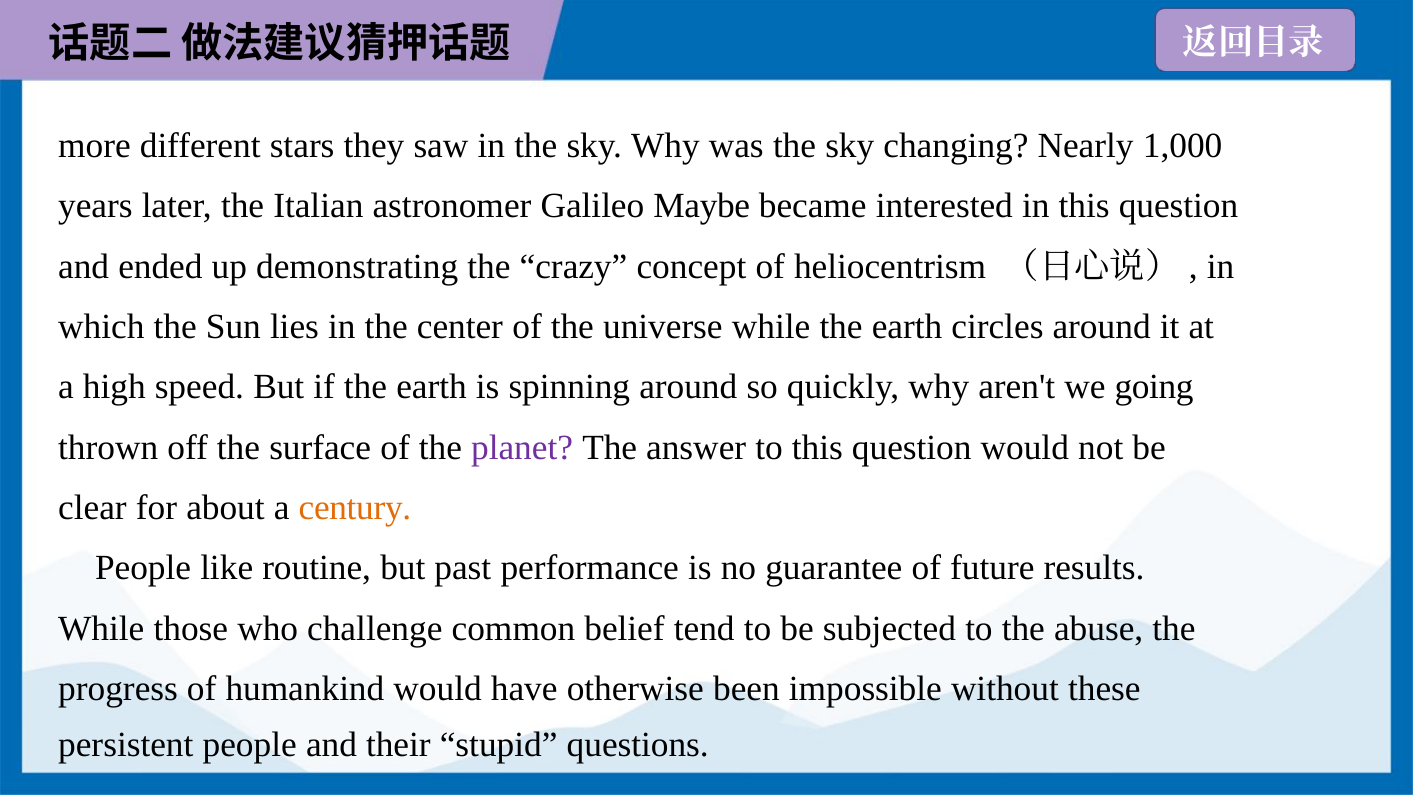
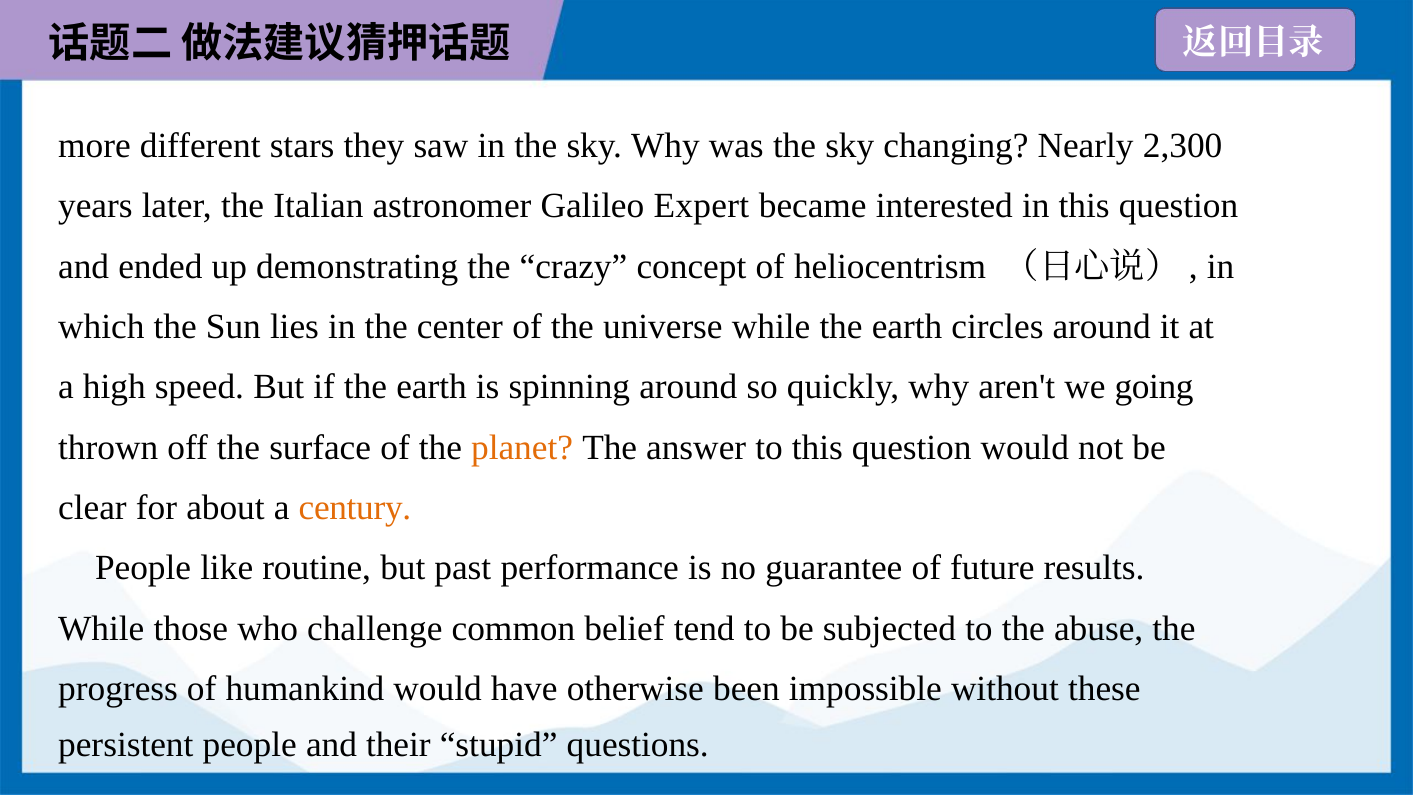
1,000: 1,000 -> 2,300
Maybe: Maybe -> Expert
planet colour: purple -> orange
